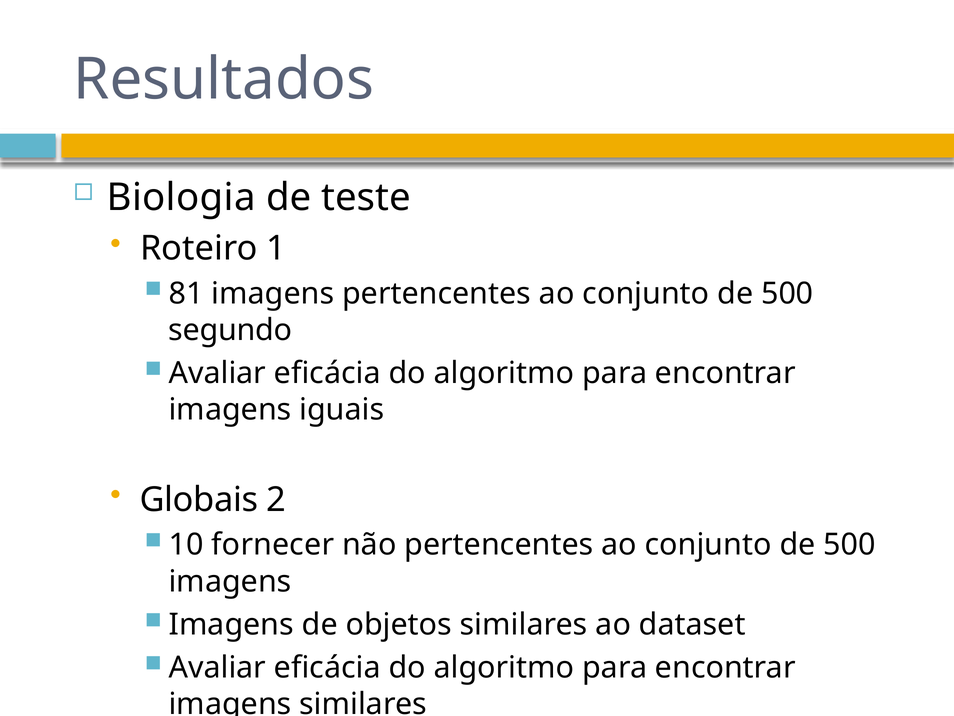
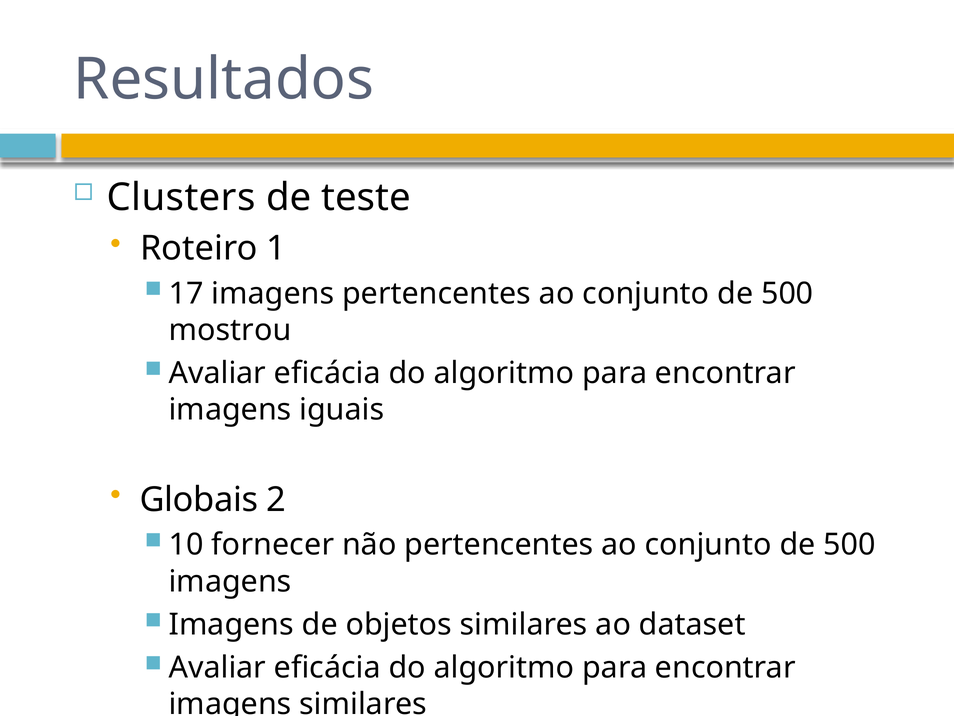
Biologia: Biologia -> Clusters
81: 81 -> 17
segundo: segundo -> mostrou
